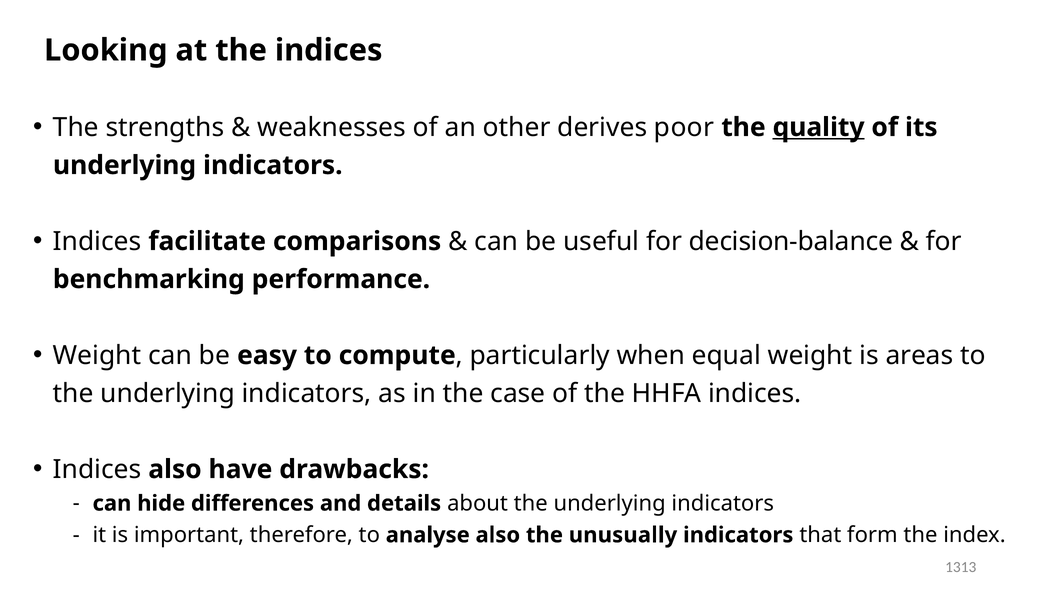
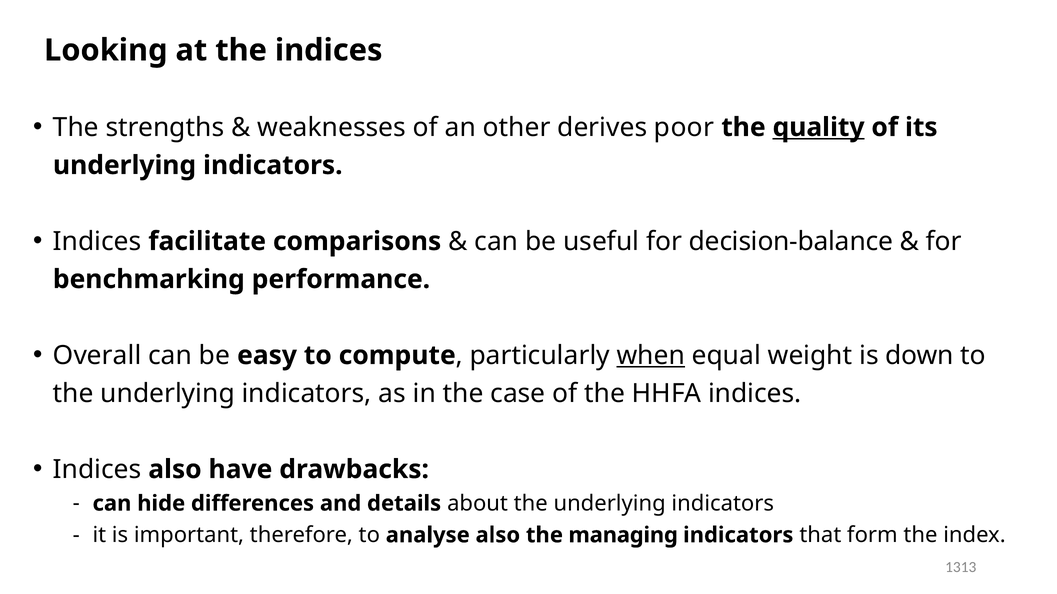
Weight at (97, 356): Weight -> Overall
when underline: none -> present
areas: areas -> down
unusually: unusually -> managing
